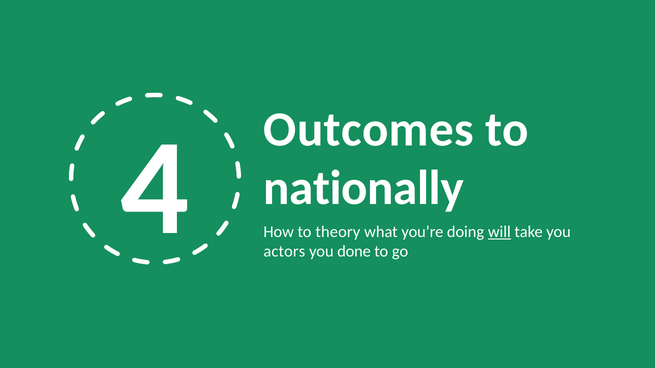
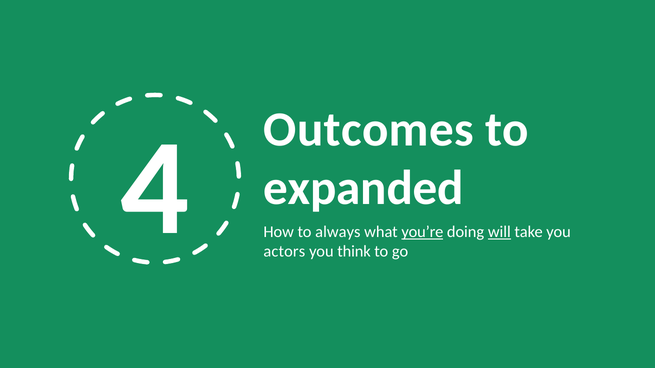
nationally: nationally -> expanded
theory: theory -> always
you’re underline: none -> present
done: done -> think
